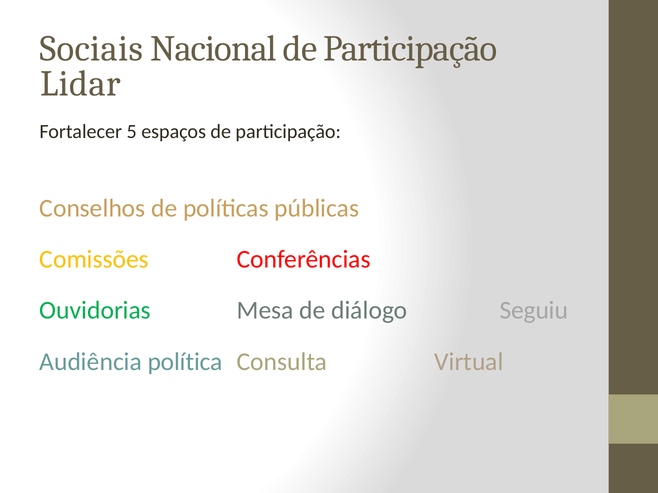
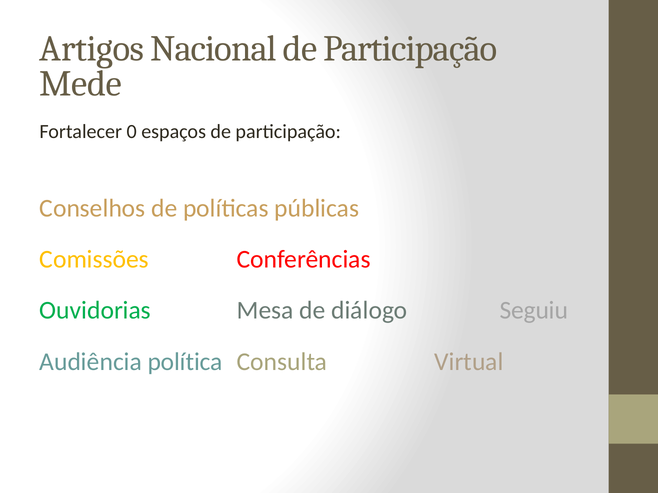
Sociais: Sociais -> Artigos
Lidar: Lidar -> Mede
5: 5 -> 0
